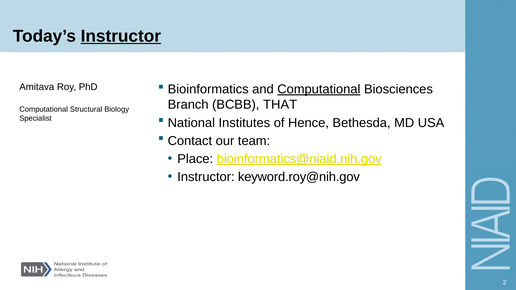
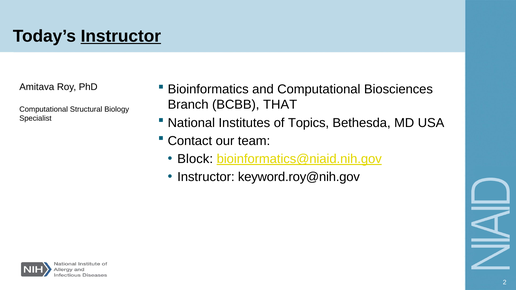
Computational at (319, 89) underline: present -> none
Hence: Hence -> Topics
Place: Place -> Block
